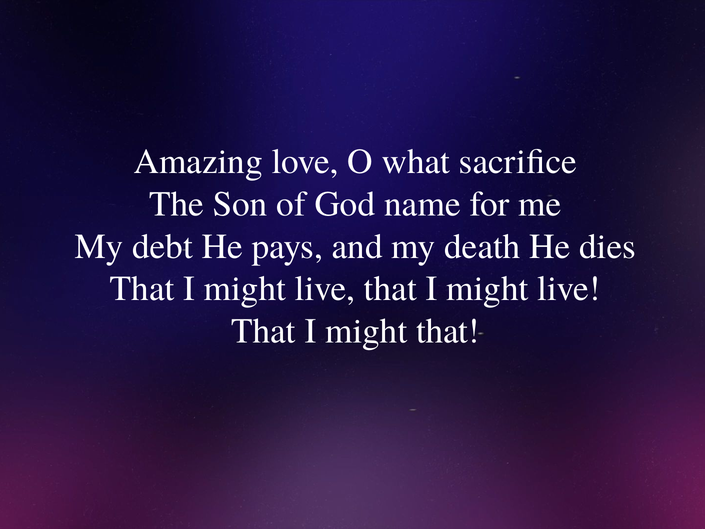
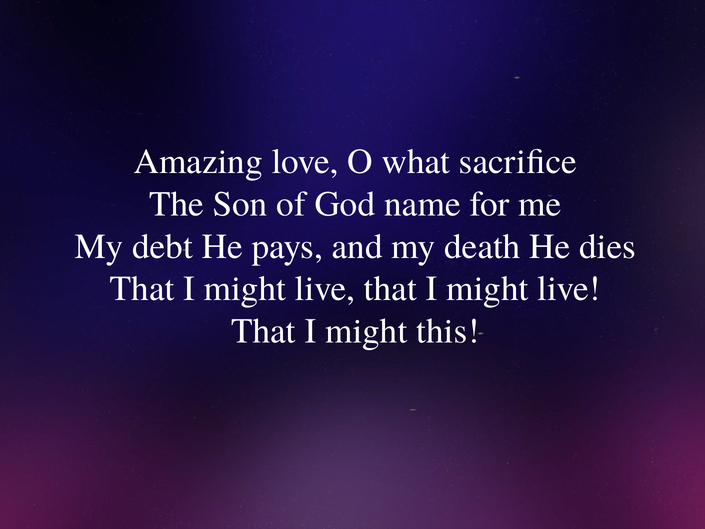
might that: that -> this
